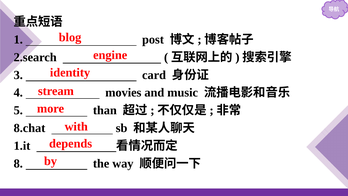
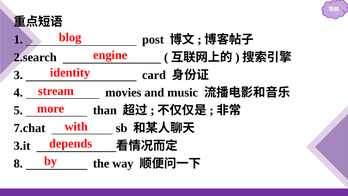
8.chat: 8.chat -> 7.chat
1.it: 1.it -> 3.it
